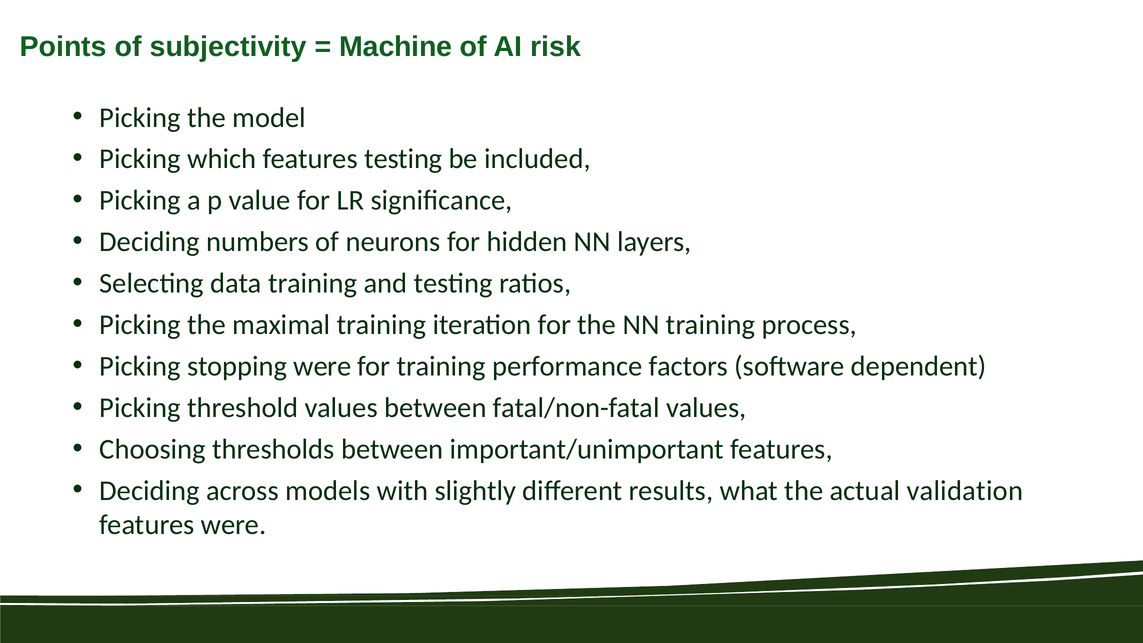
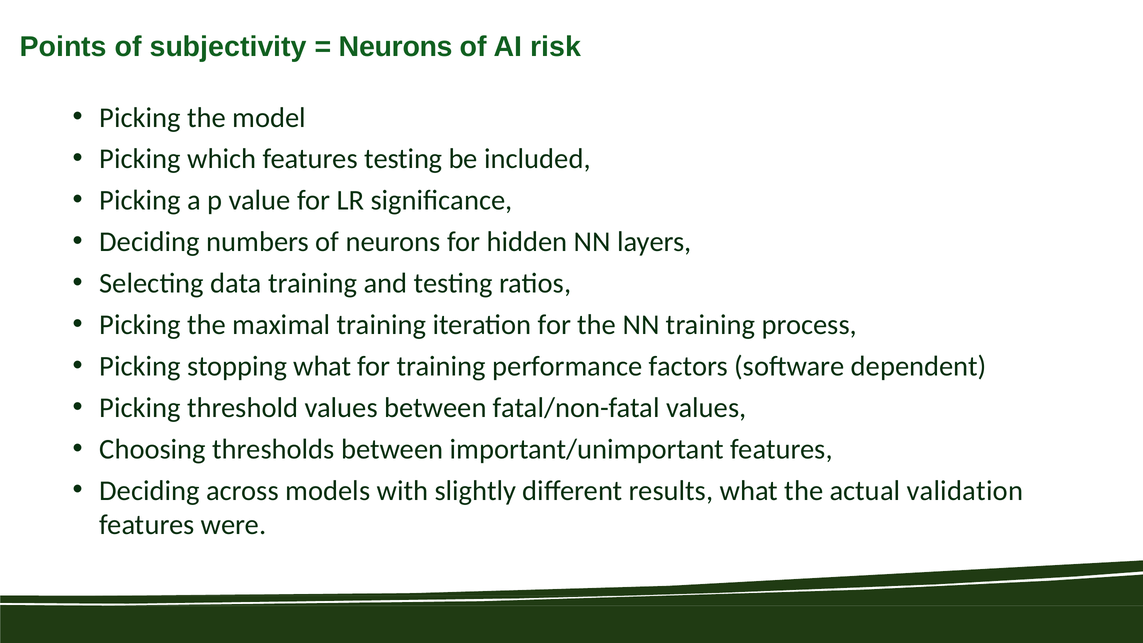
Machine at (396, 47): Machine -> Neurons
stopping were: were -> what
